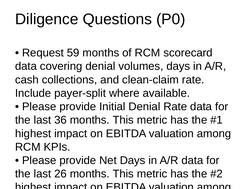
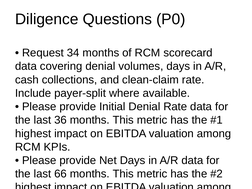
59: 59 -> 34
26: 26 -> 66
